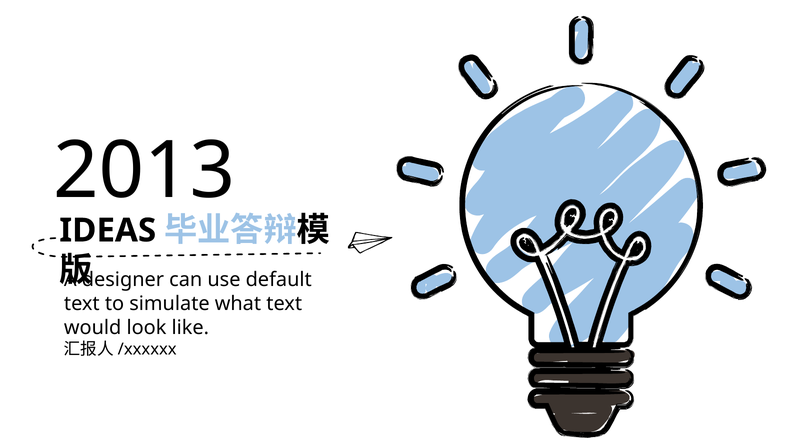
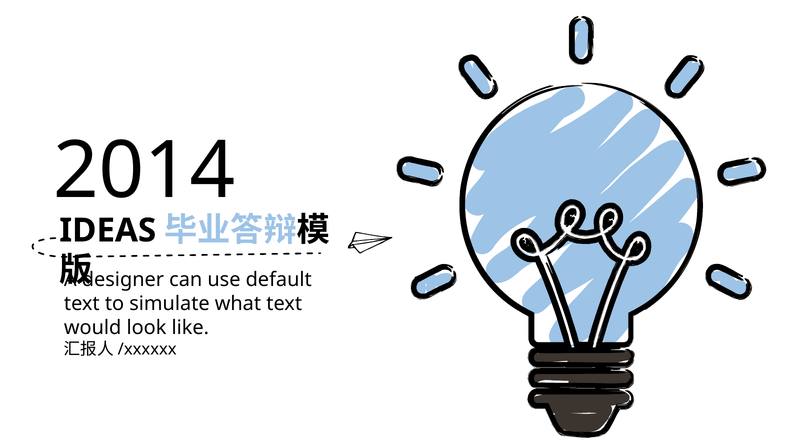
2013: 2013 -> 2014
